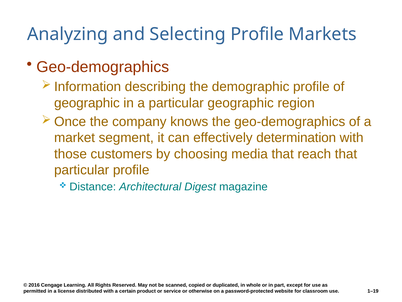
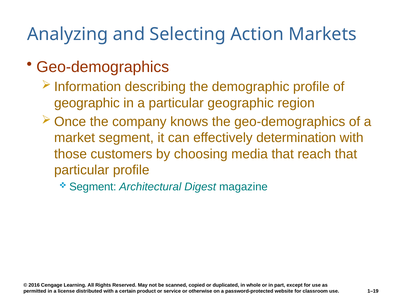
Selecting Profile: Profile -> Action
Distance at (93, 187): Distance -> Segment
